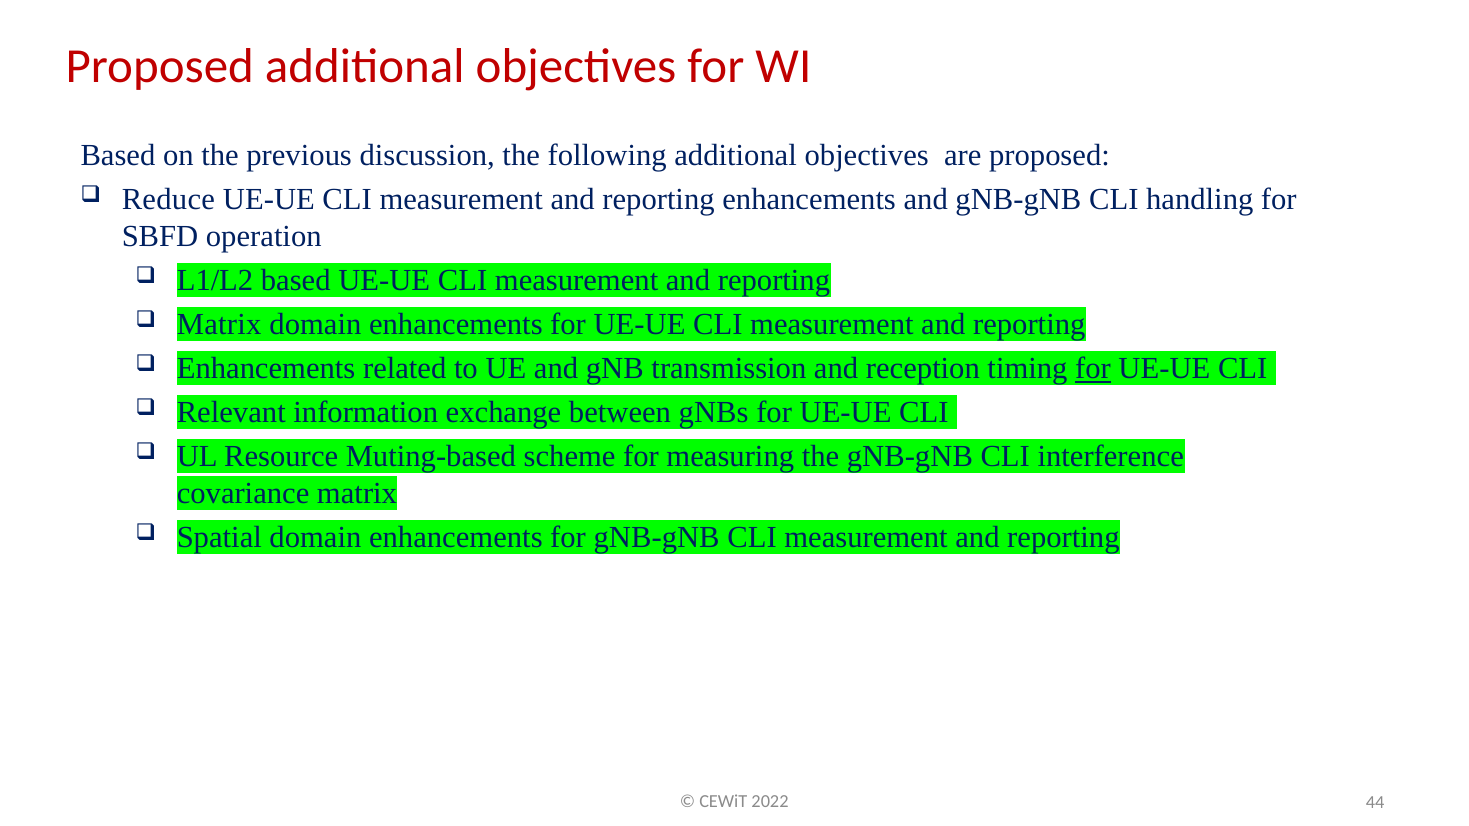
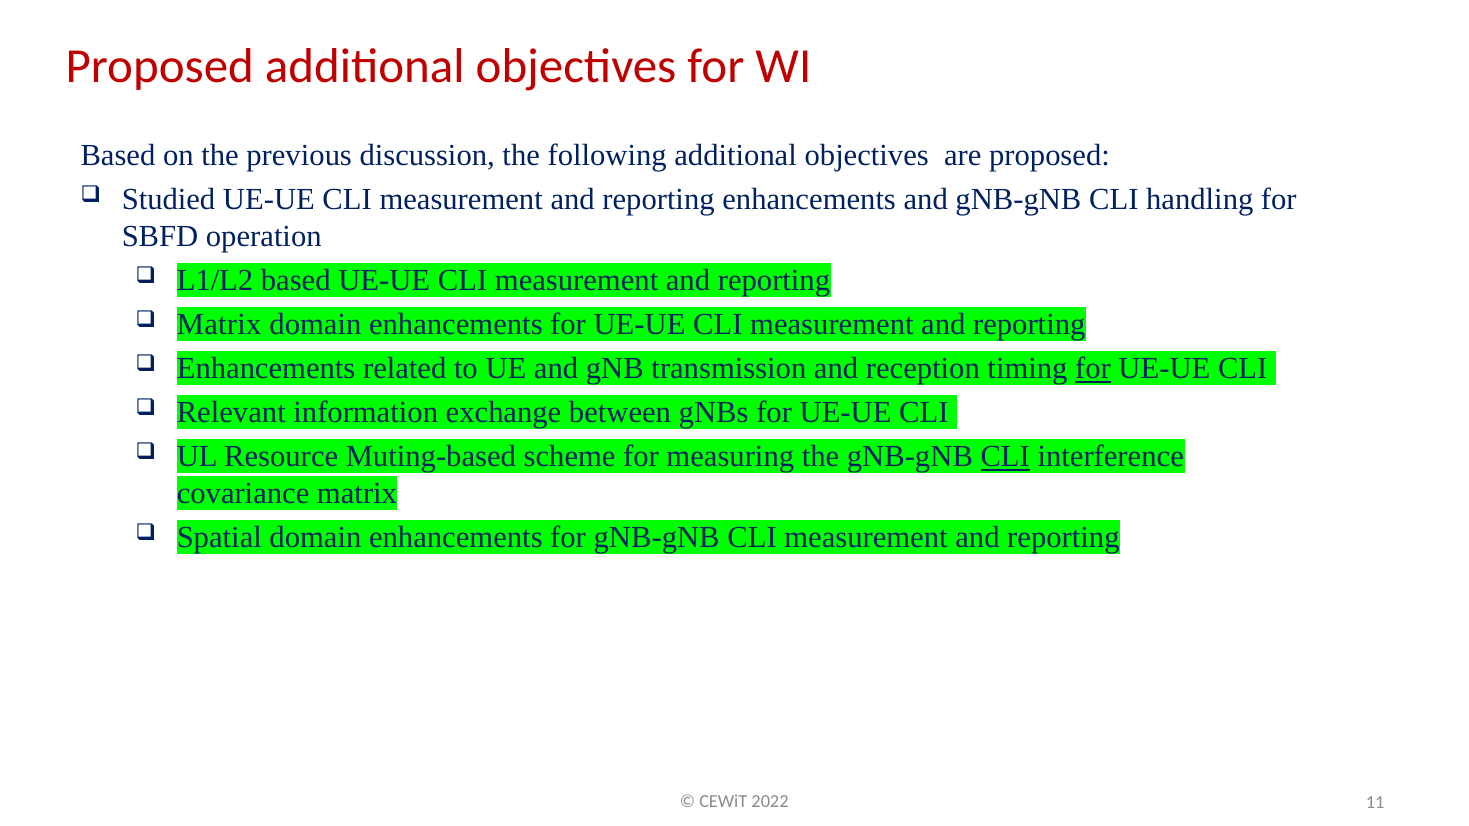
Reduce: Reduce -> Studied
CLI at (1005, 457) underline: none -> present
44: 44 -> 11
